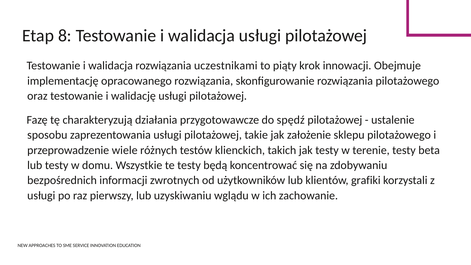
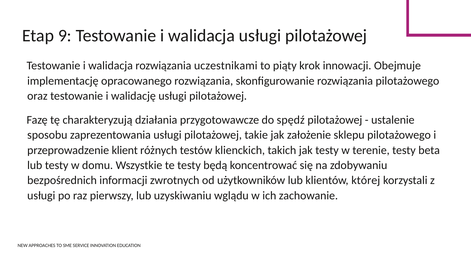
8: 8 -> 9
wiele: wiele -> klient
grafiki: grafiki -> której
